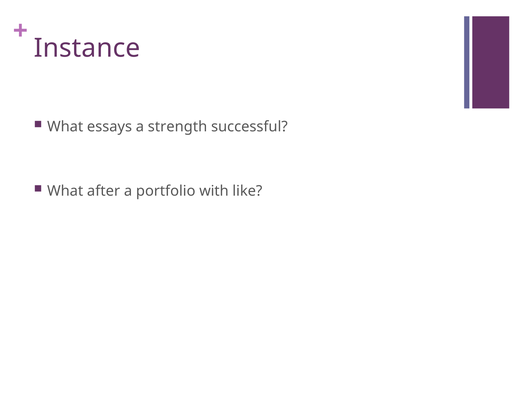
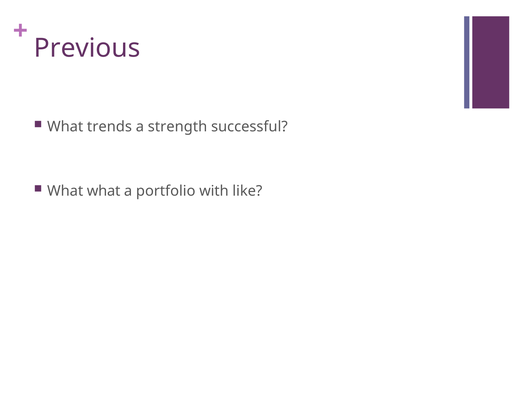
Instance: Instance -> Previous
essays: essays -> trends
What after: after -> what
